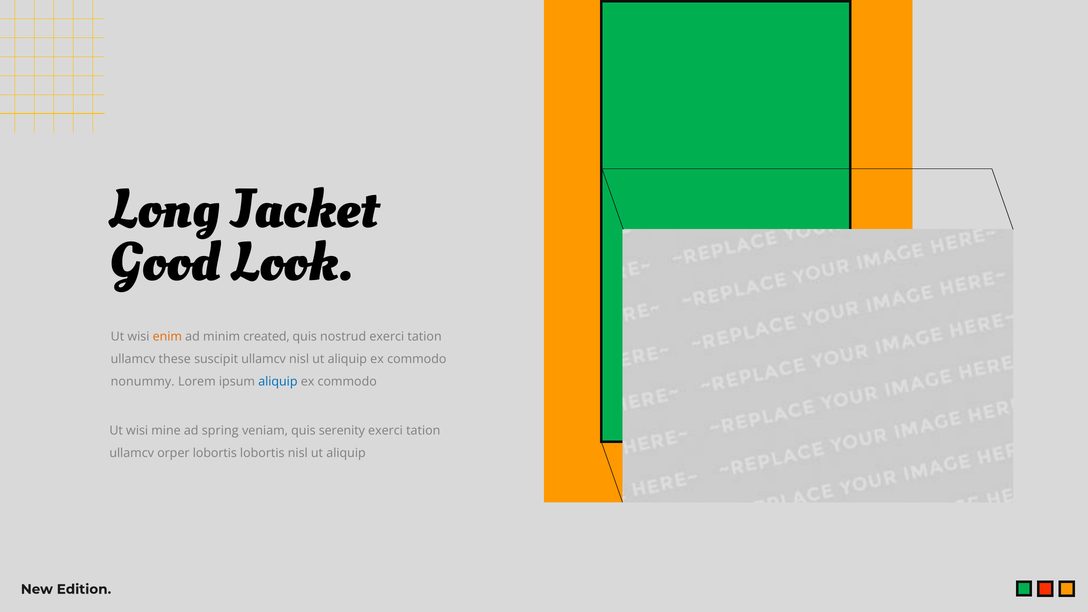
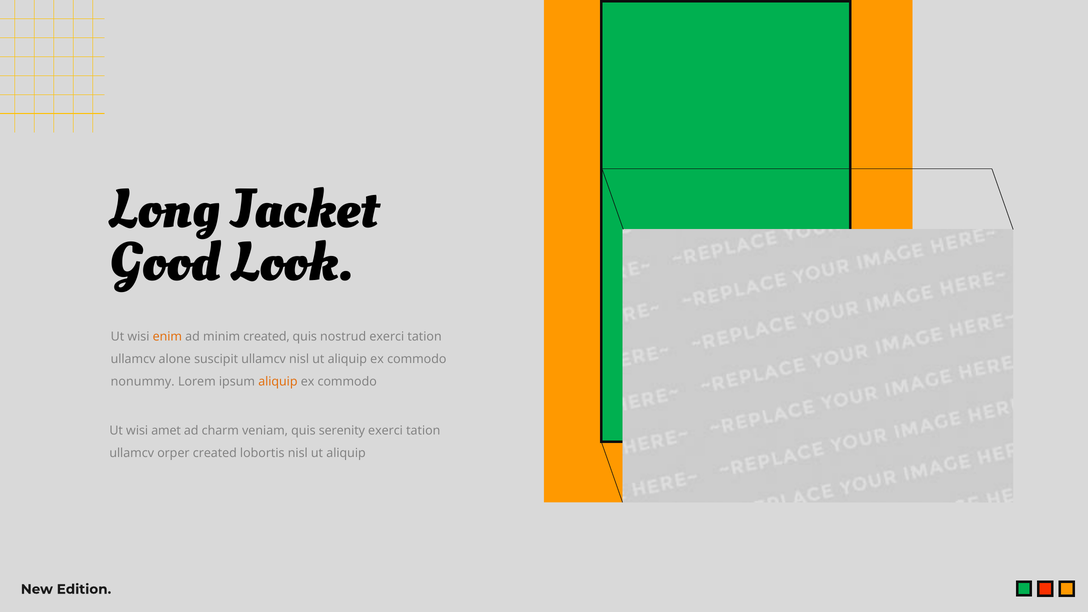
these: these -> alone
aliquip at (278, 382) colour: blue -> orange
mine: mine -> amet
spring: spring -> charm
orper lobortis: lobortis -> created
